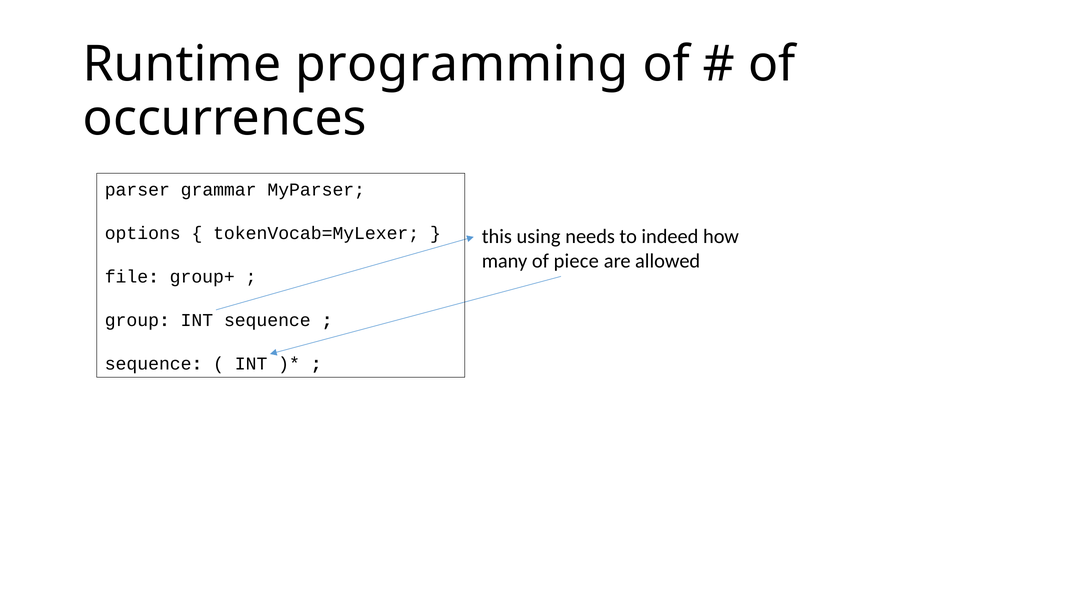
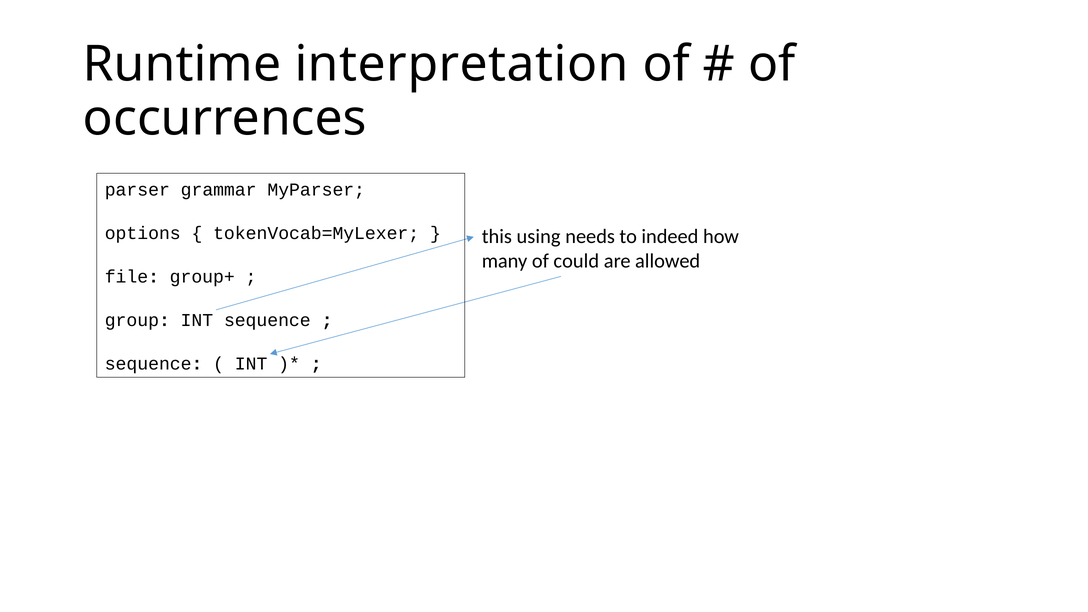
programming: programming -> interpretation
piece: piece -> could
